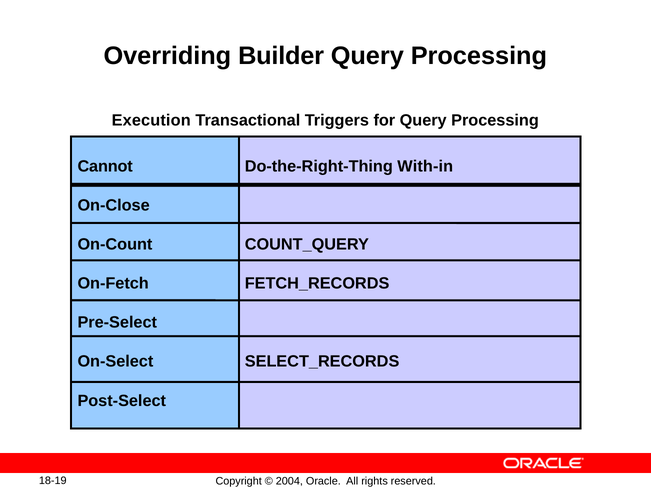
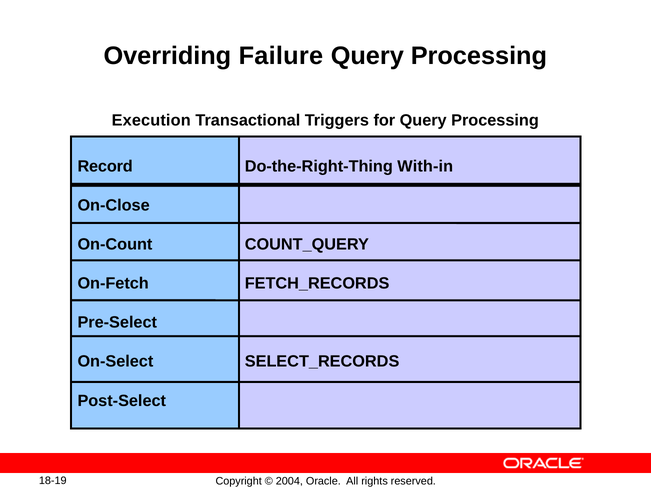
Builder: Builder -> Failure
Cannot: Cannot -> Record
